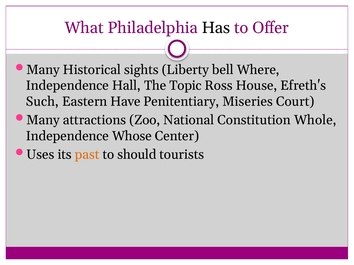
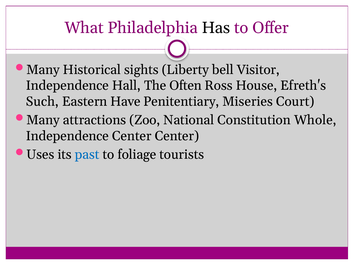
Where: Where -> Visitor
Topic: Topic -> Often
Independence Whose: Whose -> Center
past colour: orange -> blue
should: should -> foliage
